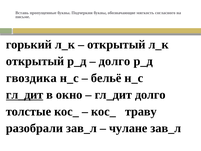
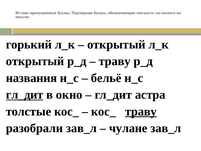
долго at (115, 61): долго -> траву
гвоздика: гвоздика -> названия
гл_дит долго: долго -> астра
траву at (141, 111) underline: none -> present
